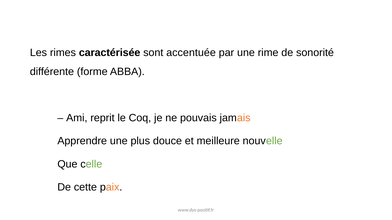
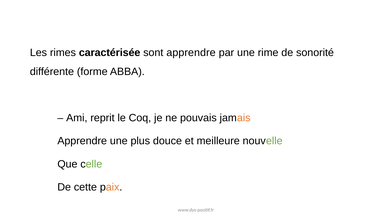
sont accentuée: accentuée -> apprendre
